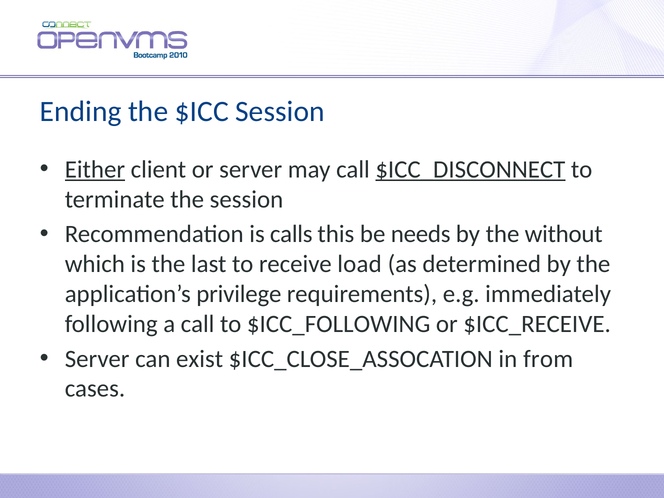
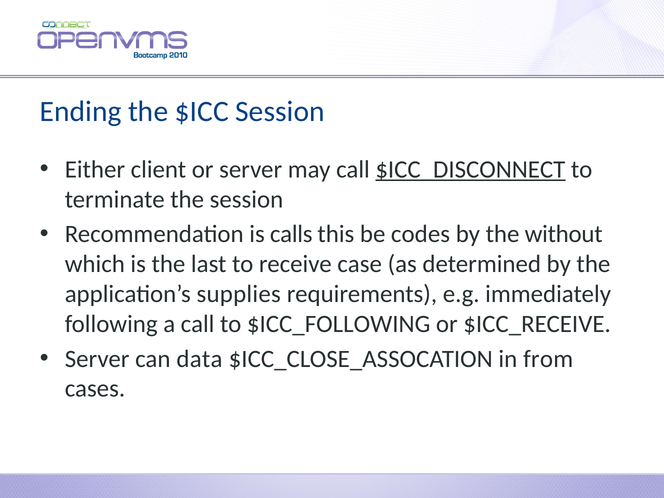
Either underline: present -> none
needs: needs -> codes
load: load -> case
privilege: privilege -> supplies
exist: exist -> data
